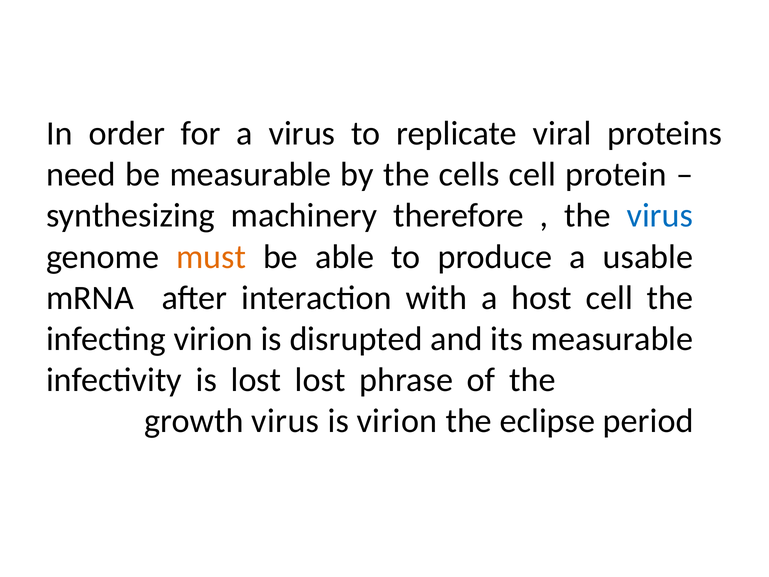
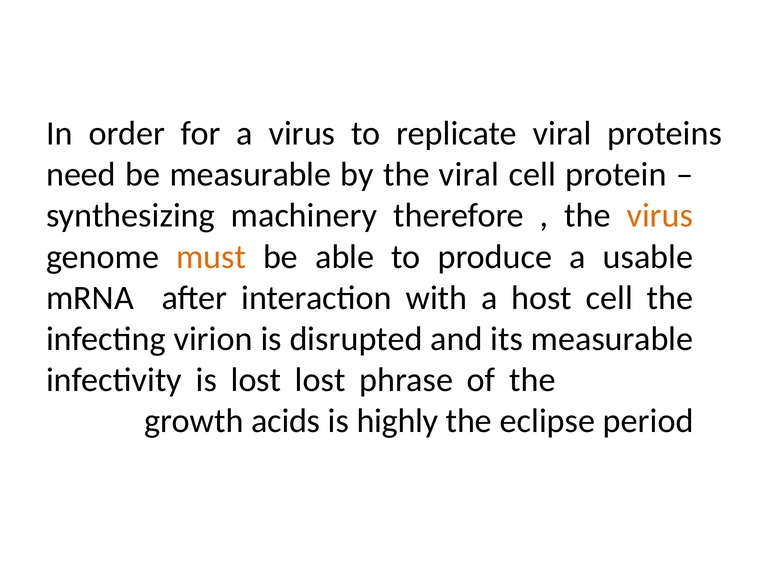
the cells: cells -> viral
virus at (660, 216) colour: blue -> orange
growth virus: virus -> acids
is virion: virion -> highly
